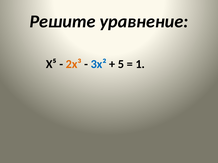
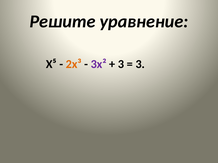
3х² colour: blue -> purple
5 at (121, 64): 5 -> 3
1 at (140, 64): 1 -> 3
